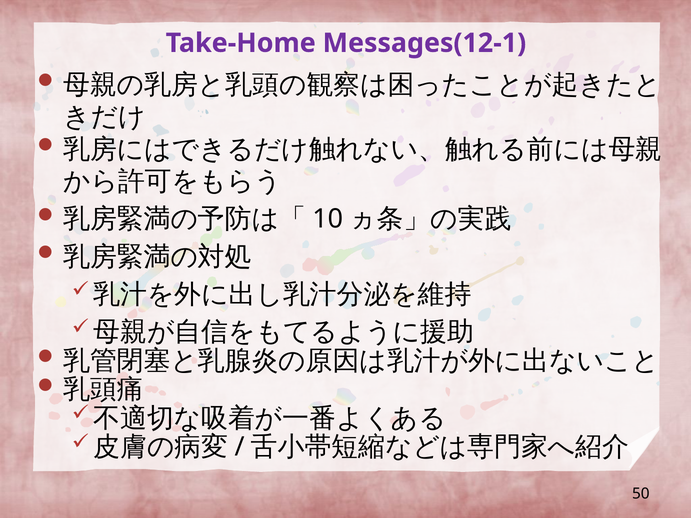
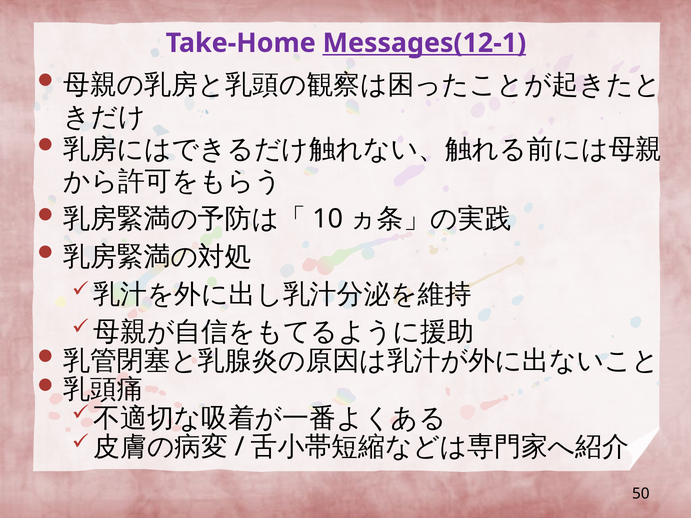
Messages(12-1 underline: none -> present
